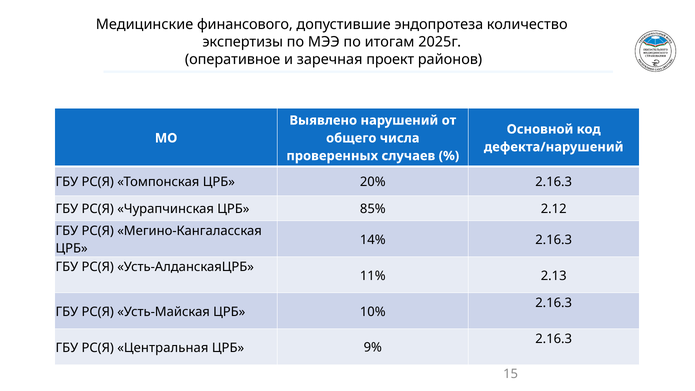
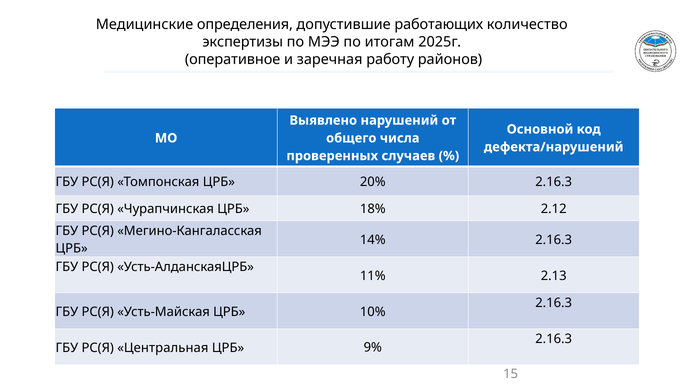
финансового: финансового -> определения
эндопротеза: эндопротеза -> работающих
проект: проект -> работу
85%: 85% -> 18%
